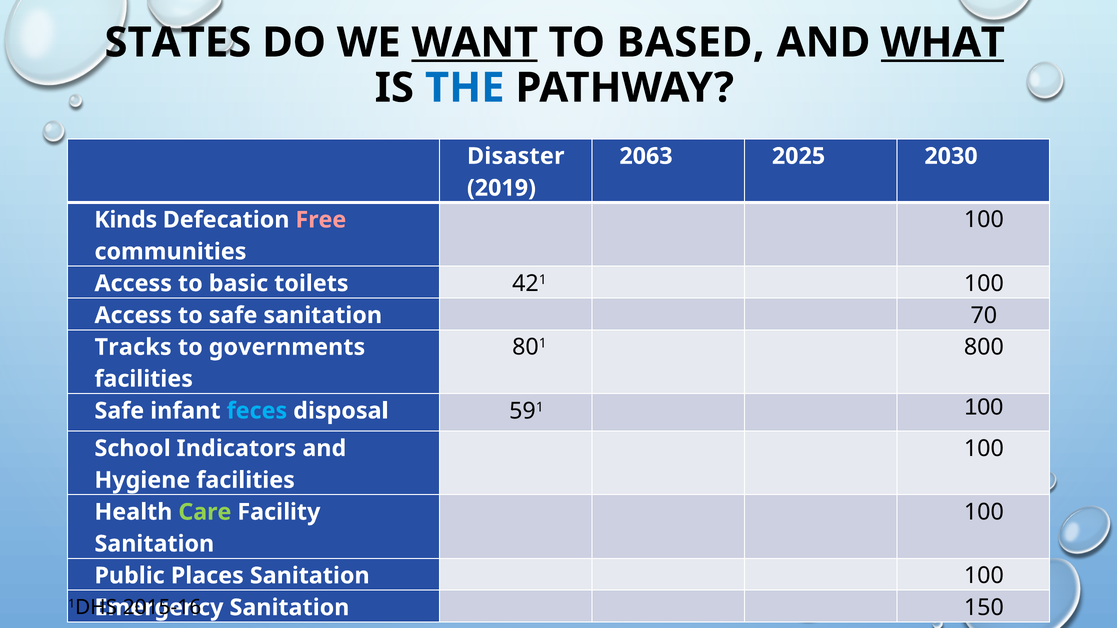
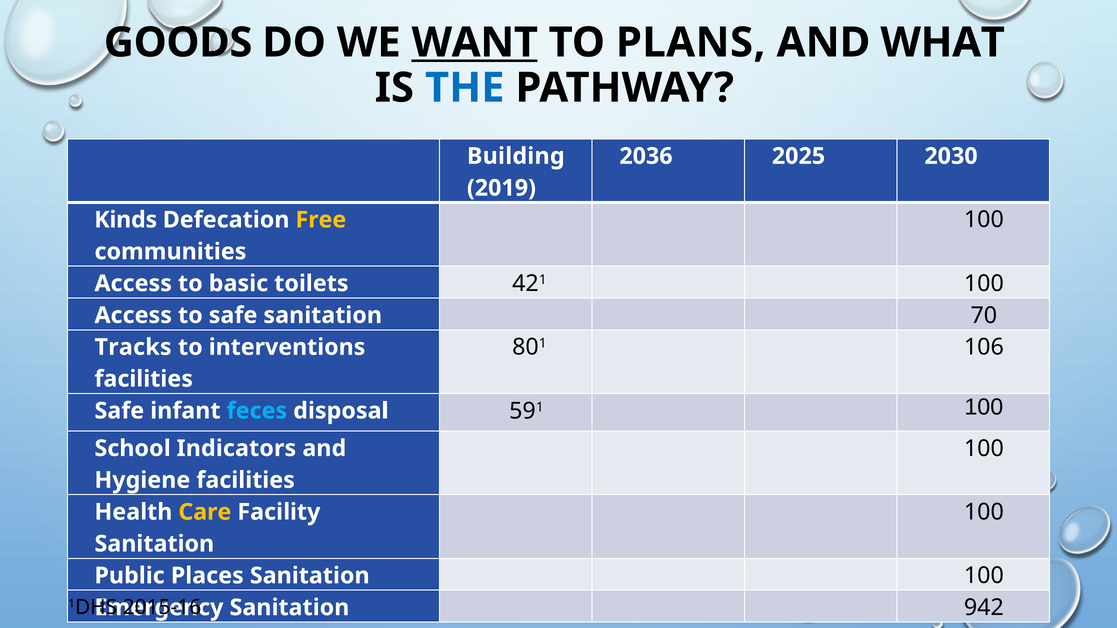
STATES: STATES -> GOODS
BASED: BASED -> PLANS
WHAT underline: present -> none
Disaster: Disaster -> Building
2063: 2063 -> 2036
Free colour: pink -> yellow
800: 800 -> 106
governments: governments -> interventions
Care colour: light green -> yellow
150: 150 -> 942
